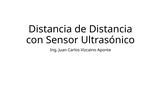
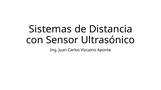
Distancia at (50, 29): Distancia -> Sistemas
